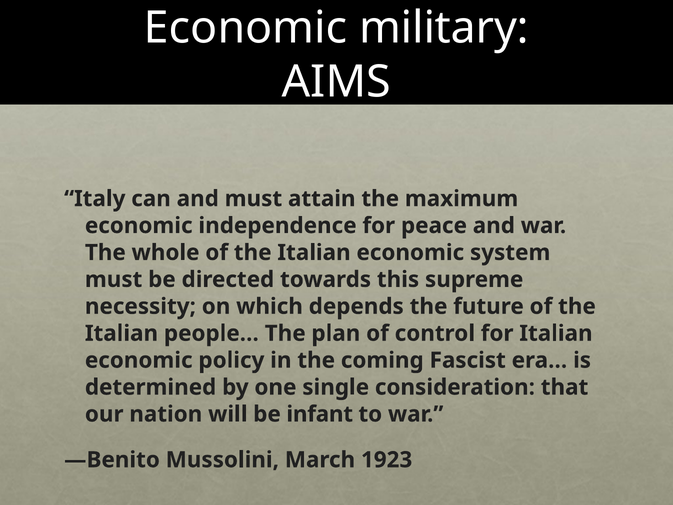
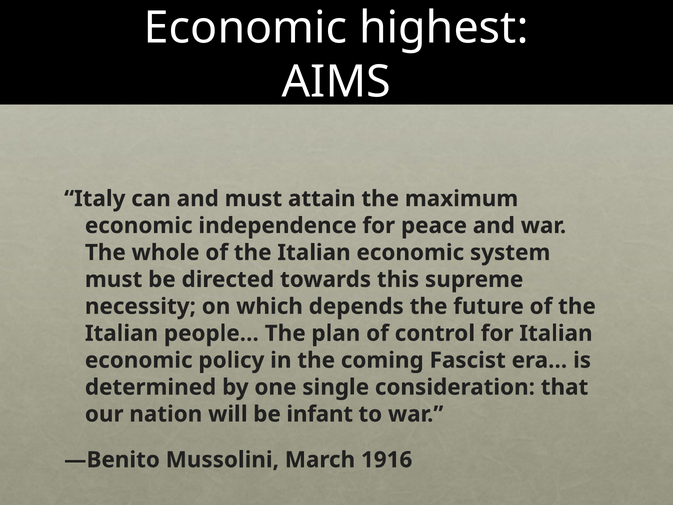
military: military -> highest
1923: 1923 -> 1916
